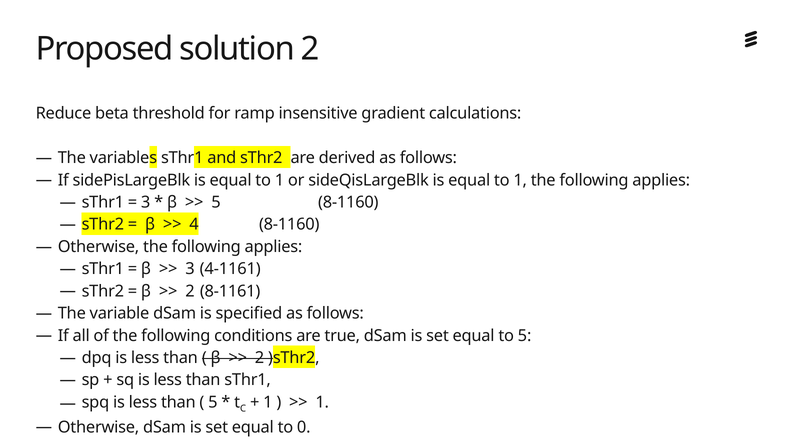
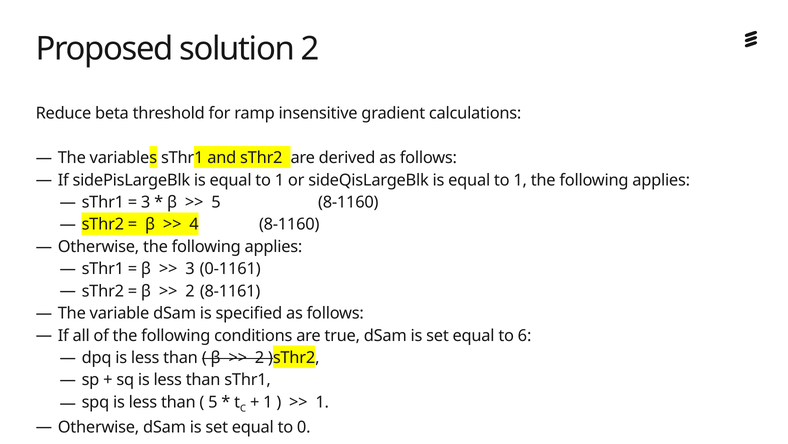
4‑1161: 4‑1161 -> 0‑1161
to 5: 5 -> 6
